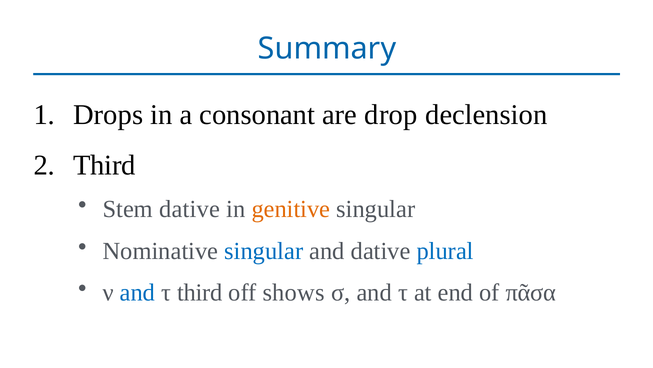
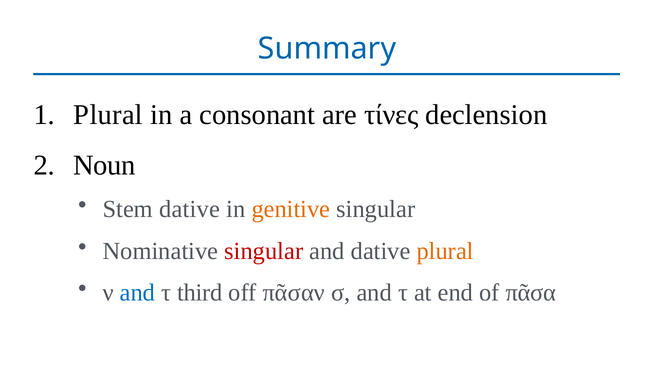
Drops at (108, 114): Drops -> Plural
drop: drop -> τίνες
Third at (104, 165): Third -> Noun
singular at (264, 250) colour: blue -> red
plural at (445, 250) colour: blue -> orange
shows: shows -> πᾶσαν
